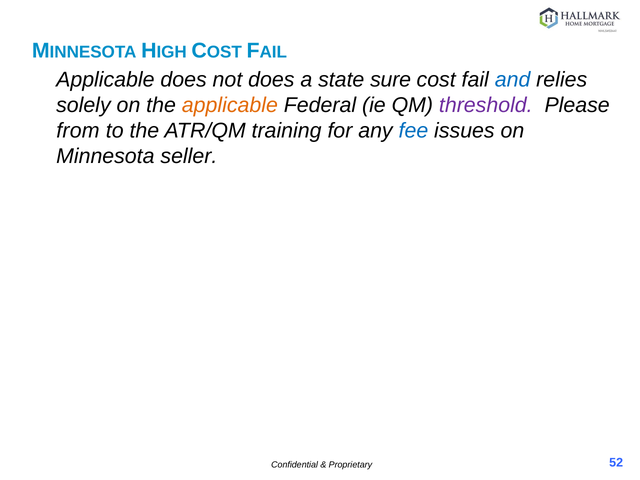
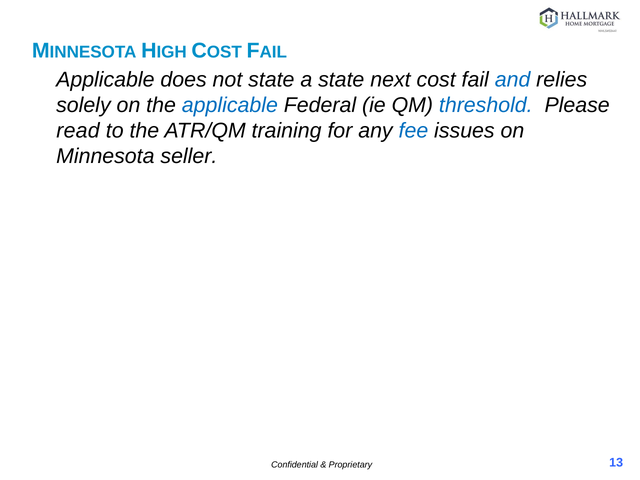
not does: does -> state
sure: sure -> next
applicable at (230, 105) colour: orange -> blue
threshold colour: purple -> blue
from: from -> read
52: 52 -> 13
